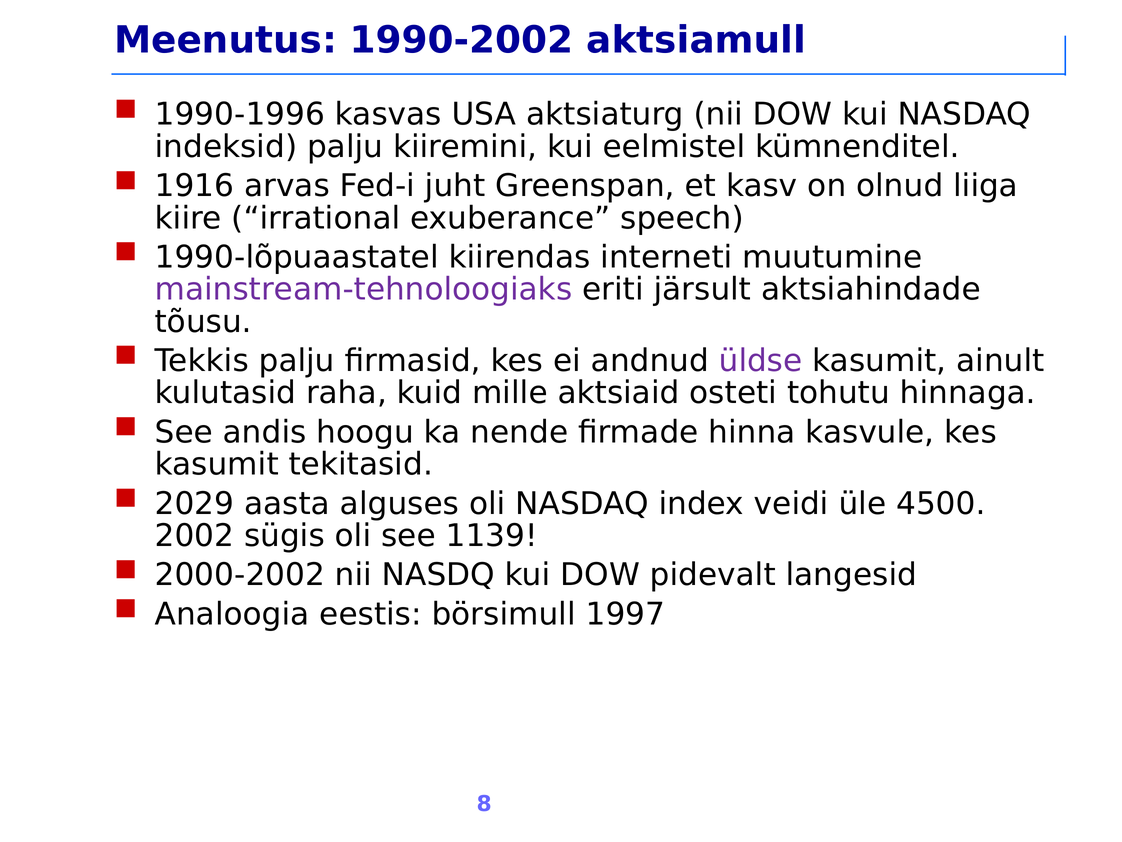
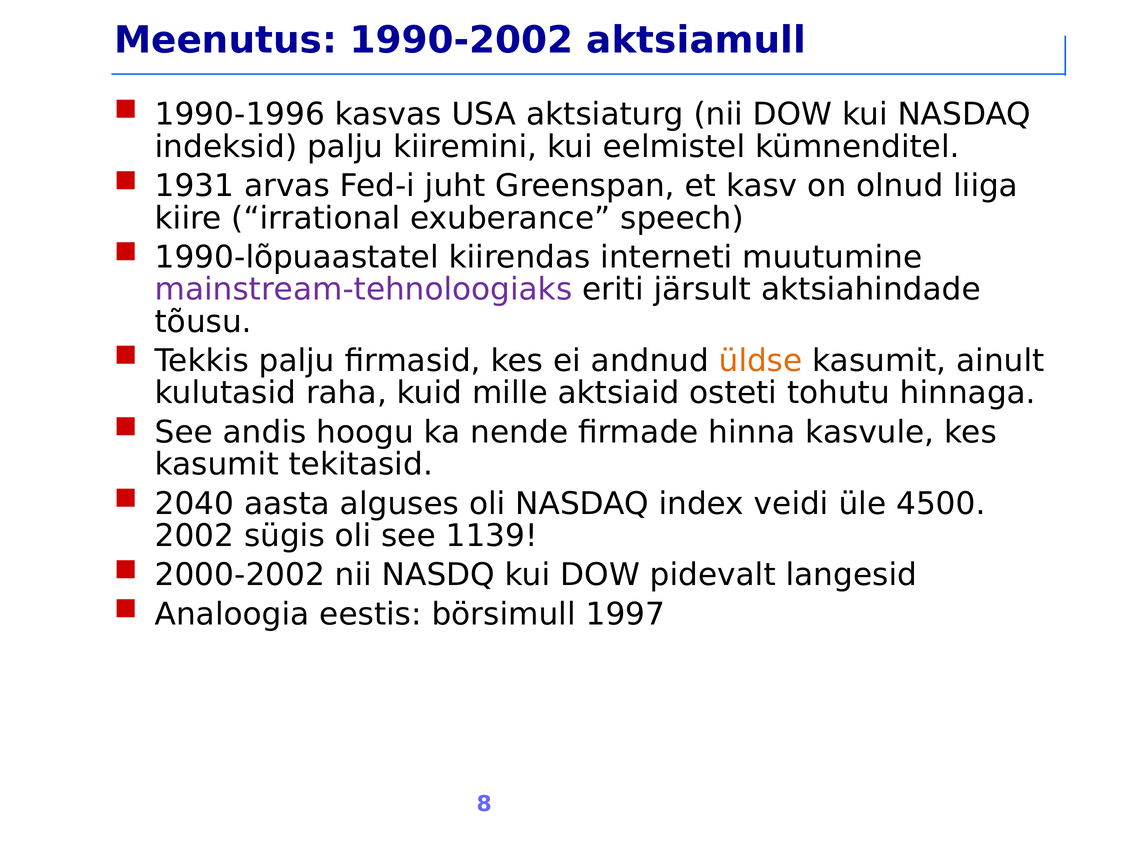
1916: 1916 -> 1931
üldse colour: purple -> orange
2029: 2029 -> 2040
